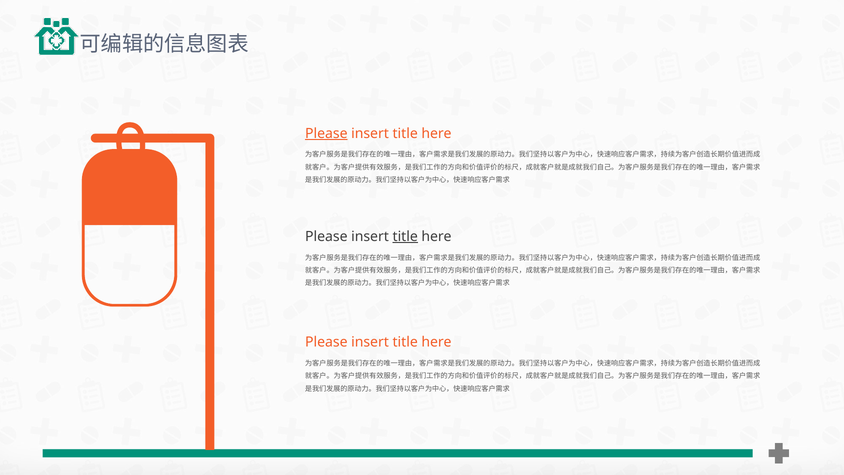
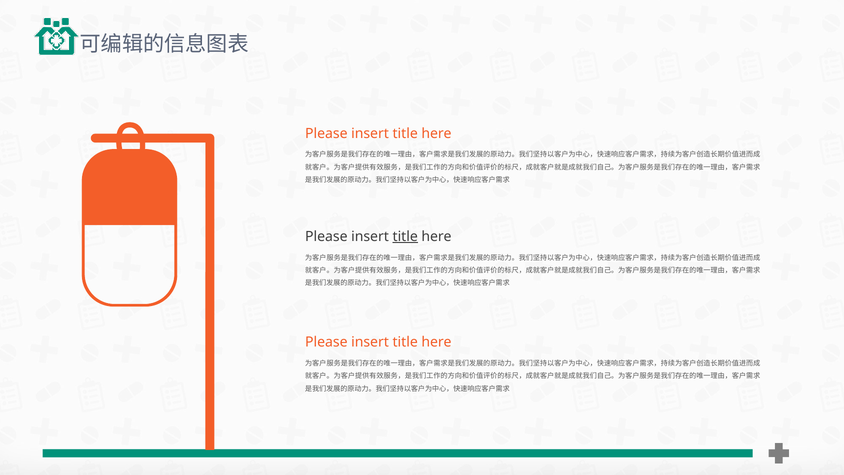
Please at (326, 133) underline: present -> none
